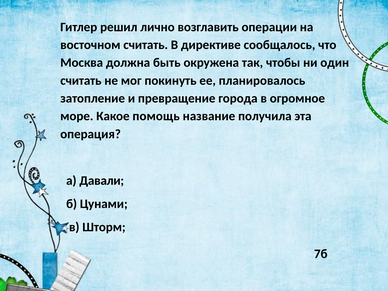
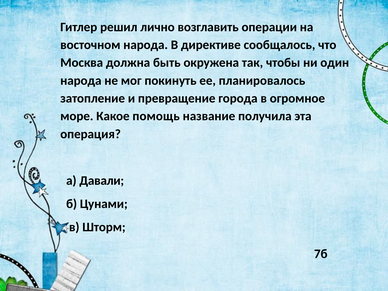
восточном считать: считать -> народа
считать at (81, 81): считать -> народа
